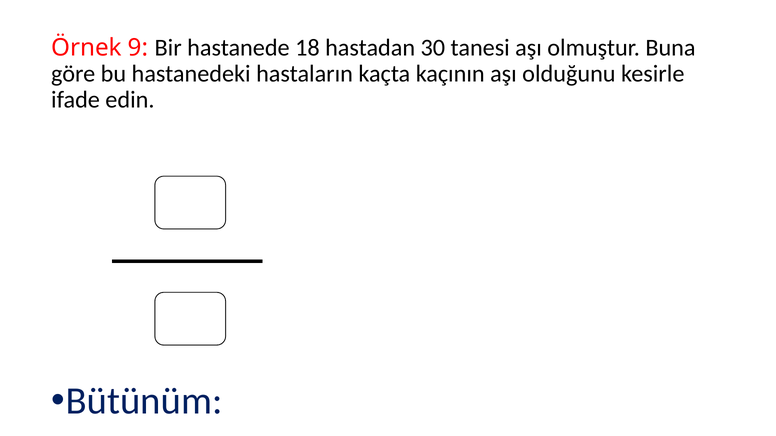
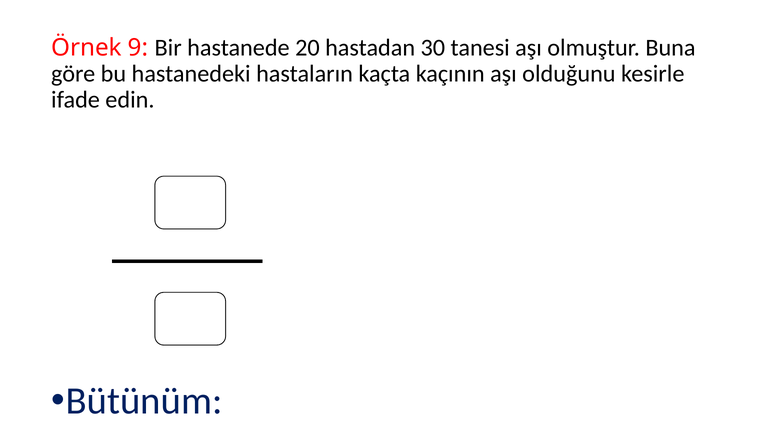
18: 18 -> 20
